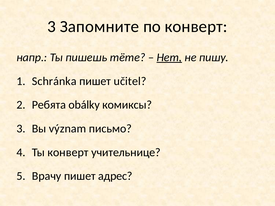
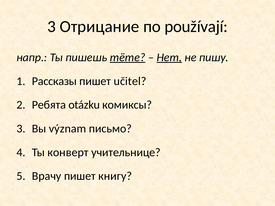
Запомните: Запомните -> Отрицание
по конверт: конверт -> používají
тёте underline: none -> present
Schránka: Schránka -> Рассказы
obálky: obálky -> otázku
адрес: адрес -> книгу
